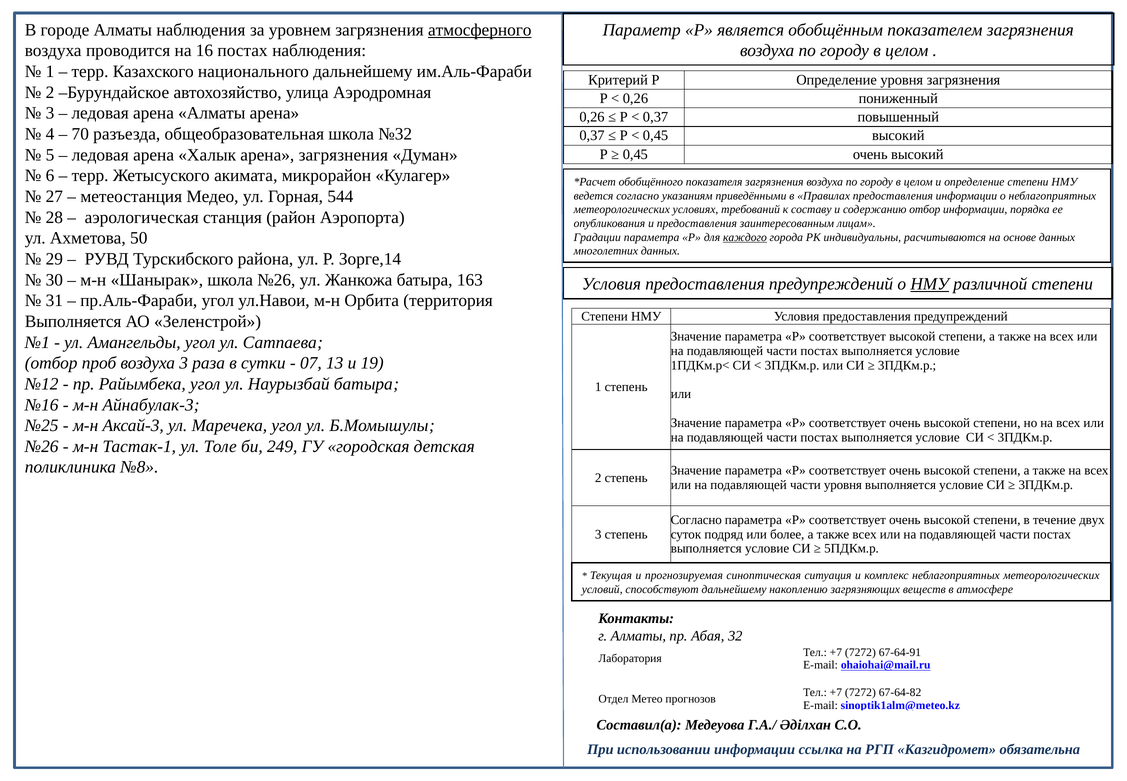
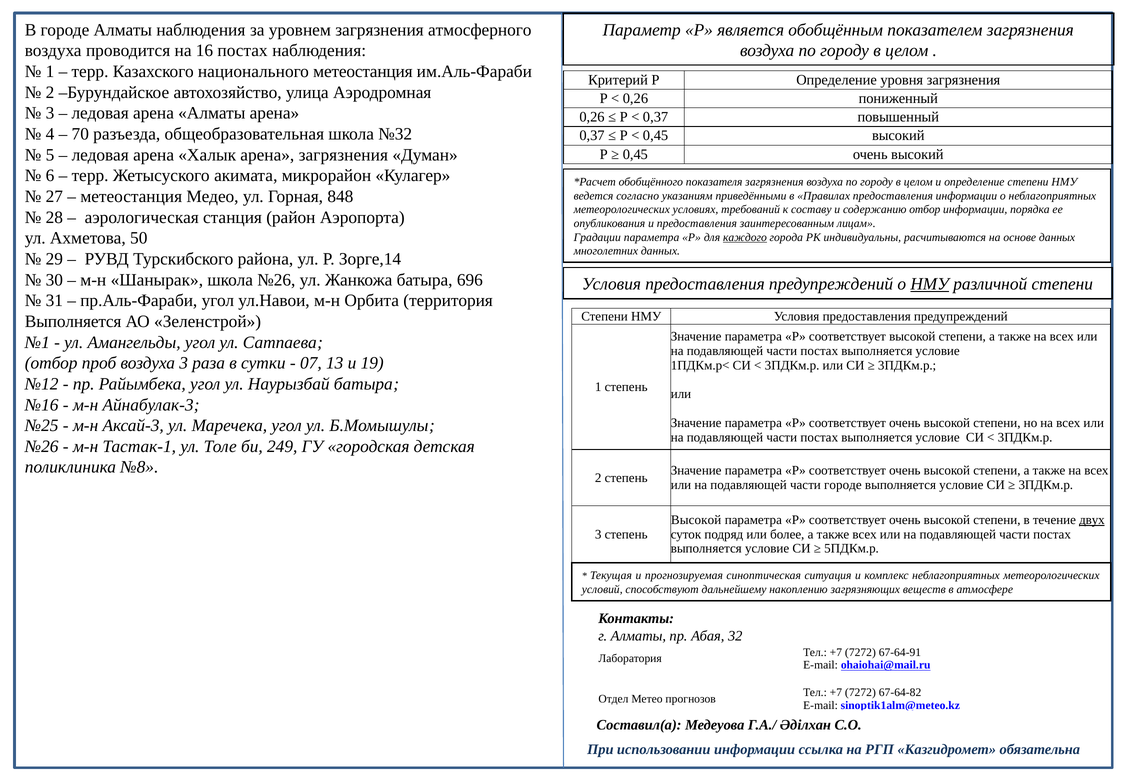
атмосферного underline: present -> none
национального дальнейшему: дальнейшему -> метеостанция
544: 544 -> 848
163: 163 -> 696
части уровня: уровня -> городе
Согласно at (696, 519): Согласно -> Высокой
двух underline: none -> present
